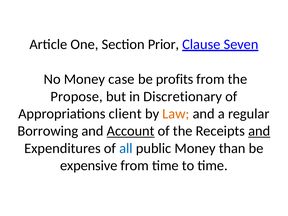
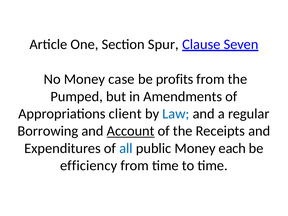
Prior: Prior -> Spur
Propose: Propose -> Pumped
Discretionary: Discretionary -> Amendments
Law colour: orange -> blue
and at (259, 131) underline: present -> none
than: than -> each
expensive: expensive -> efficiency
